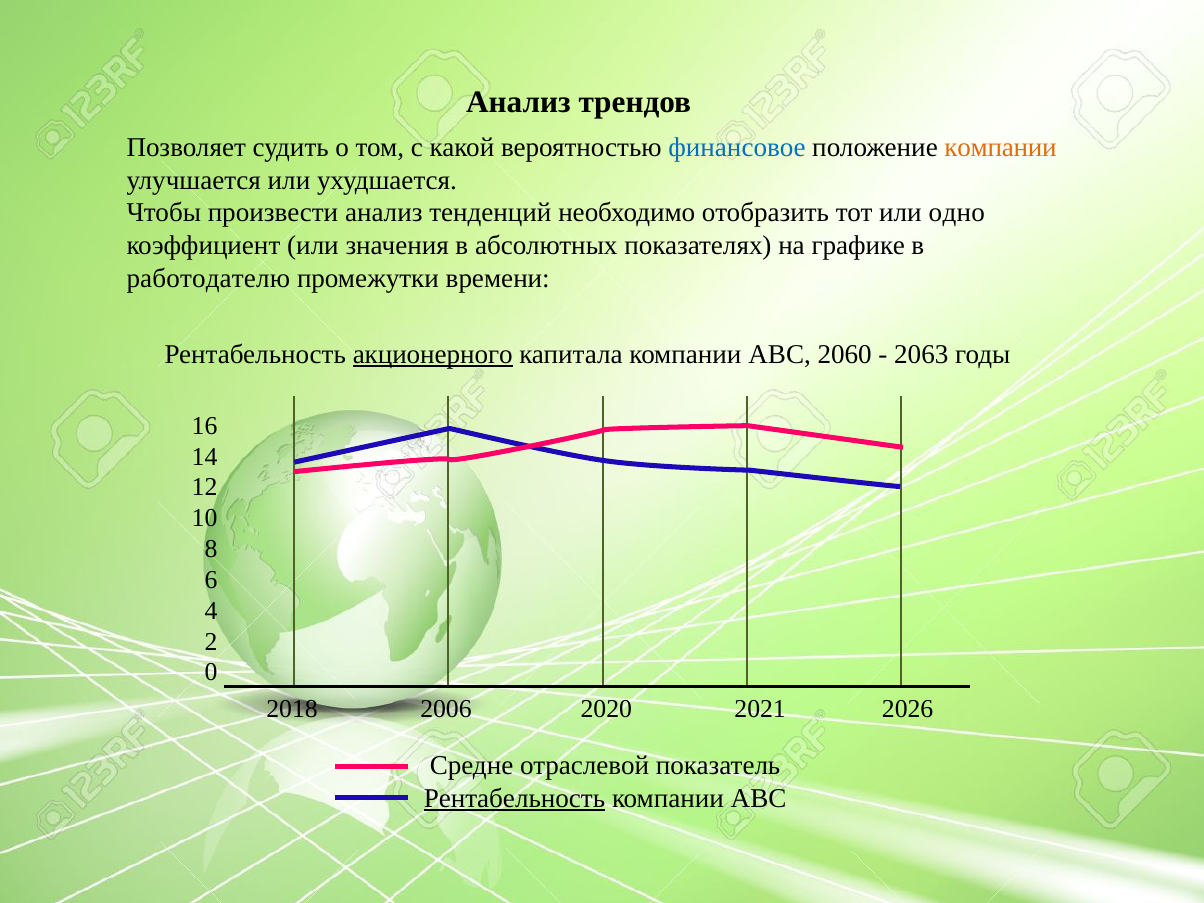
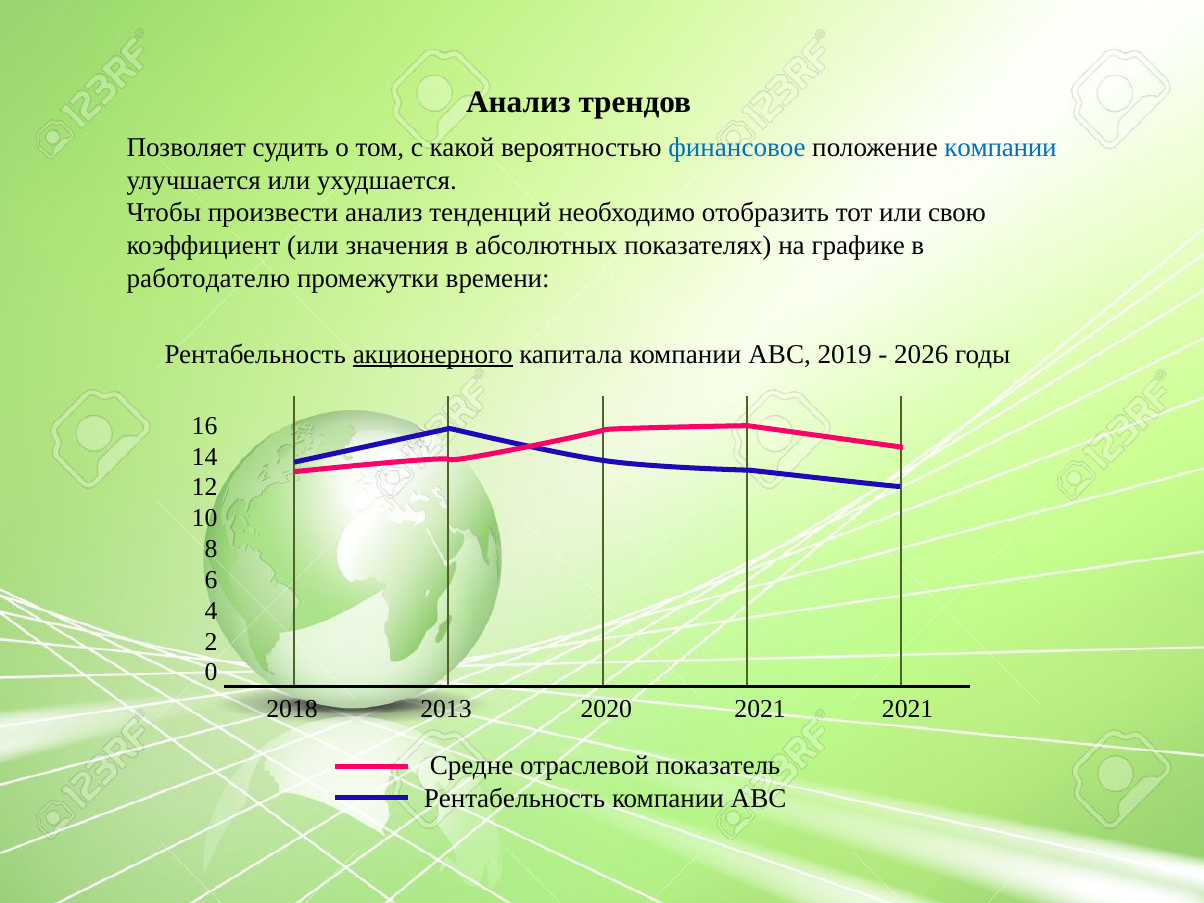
компании at (1001, 148) colour: orange -> blue
одно: одно -> свою
2060: 2060 -> 2019
2063: 2063 -> 2026
2006: 2006 -> 2013
2021 2026: 2026 -> 2021
Рентабельность at (514, 798) underline: present -> none
